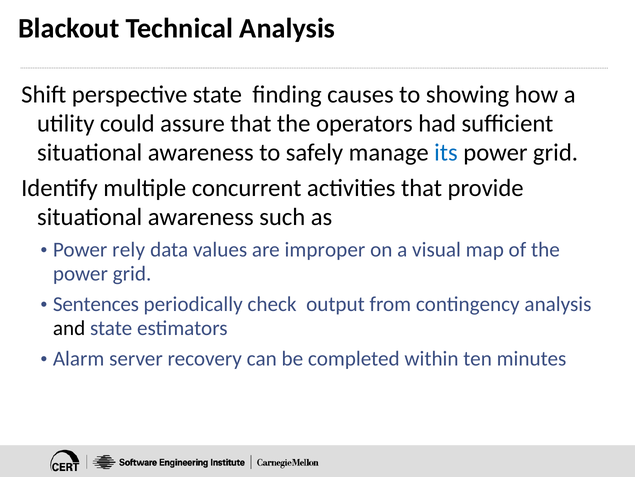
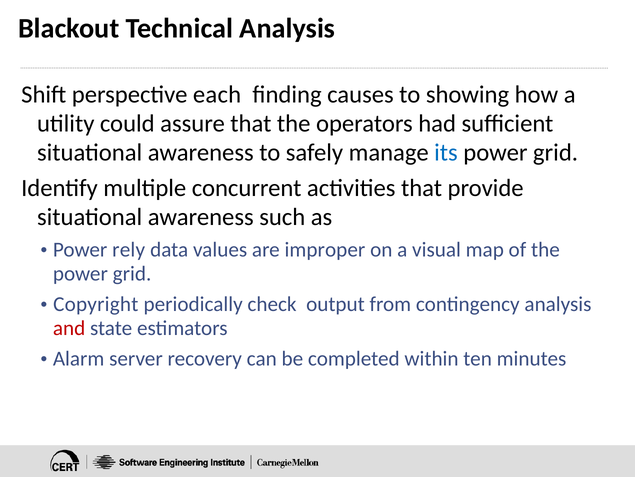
perspective state: state -> each
Sentences: Sentences -> Copyright
and colour: black -> red
